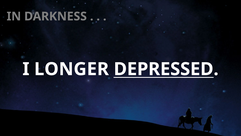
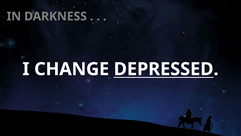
LONGER: LONGER -> CHANGE
